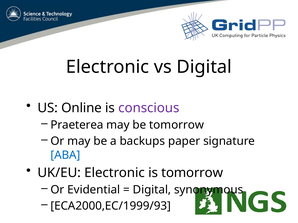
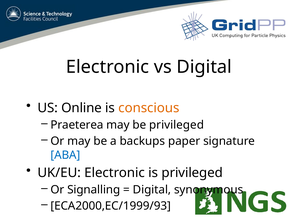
conscious colour: purple -> orange
be tomorrow: tomorrow -> privileged
is tomorrow: tomorrow -> privileged
Evidential: Evidential -> Signalling
